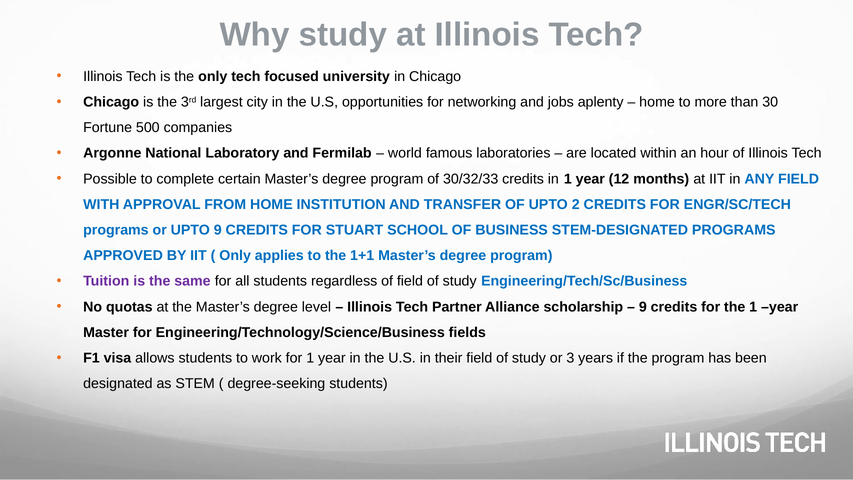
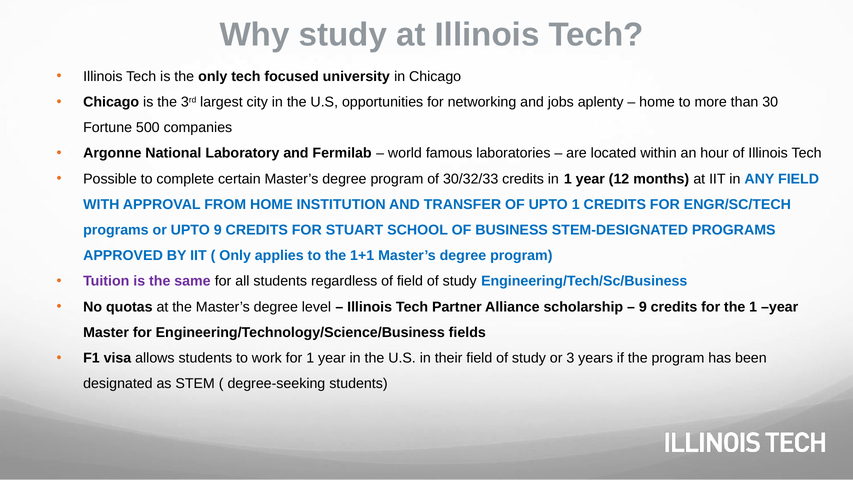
UPTO 2: 2 -> 1
